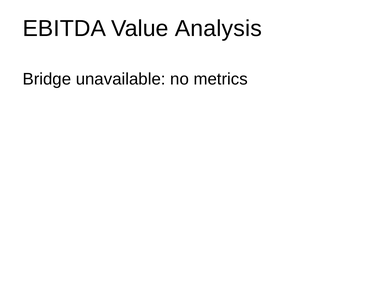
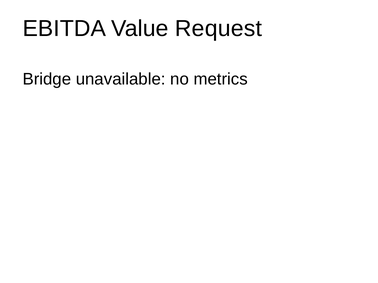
Analysis: Analysis -> Request
